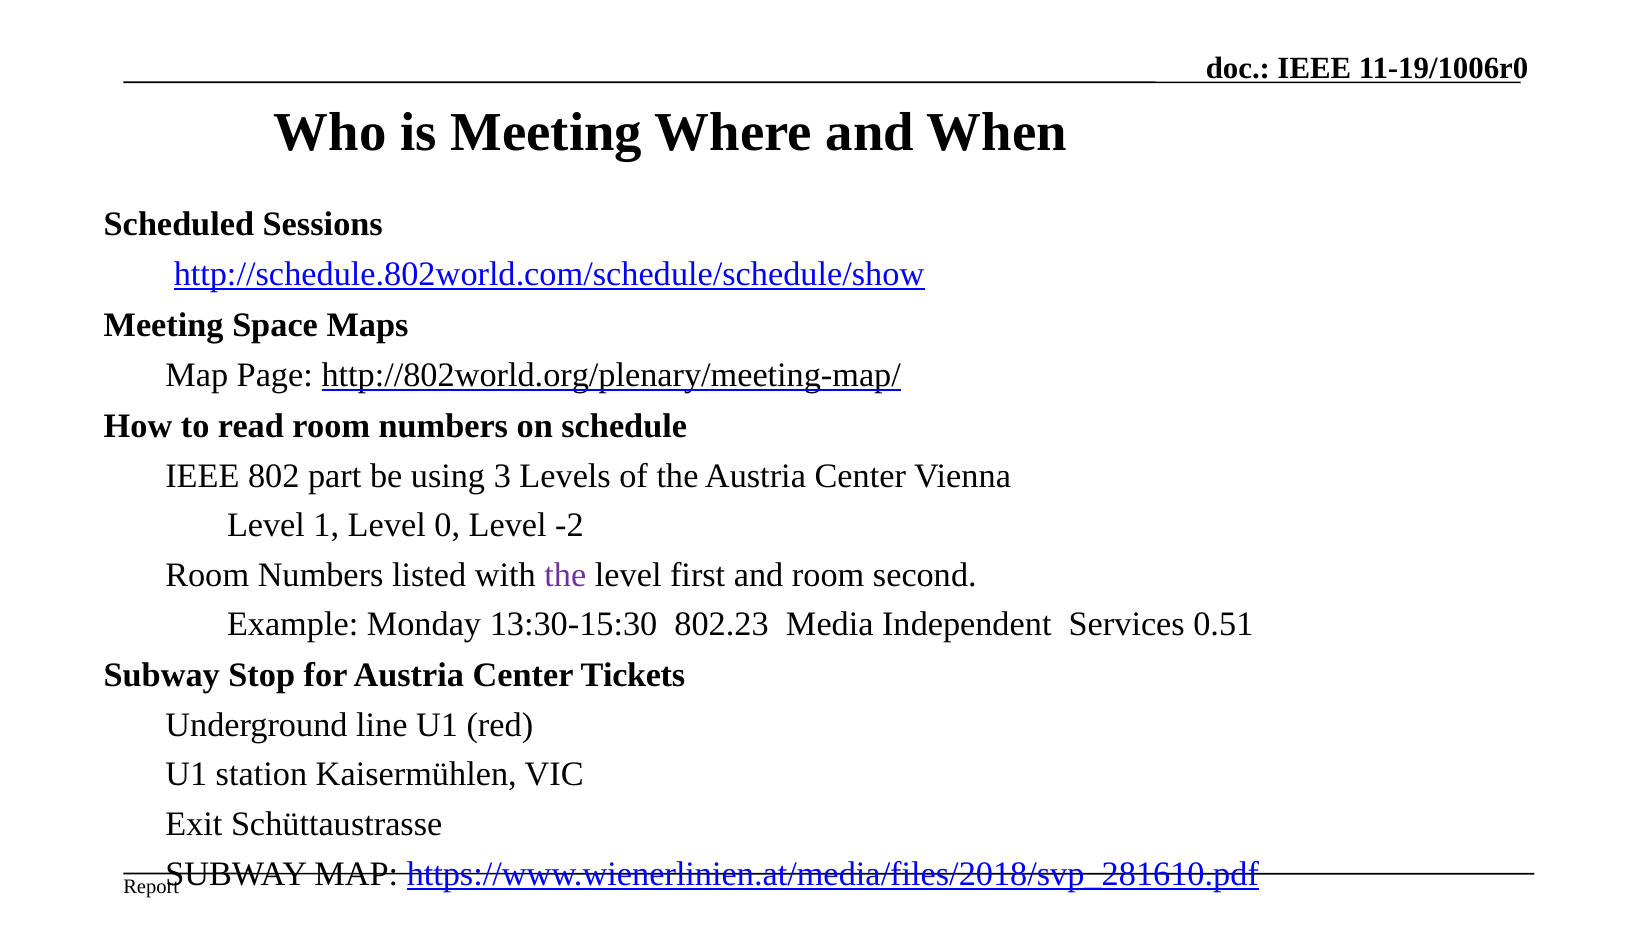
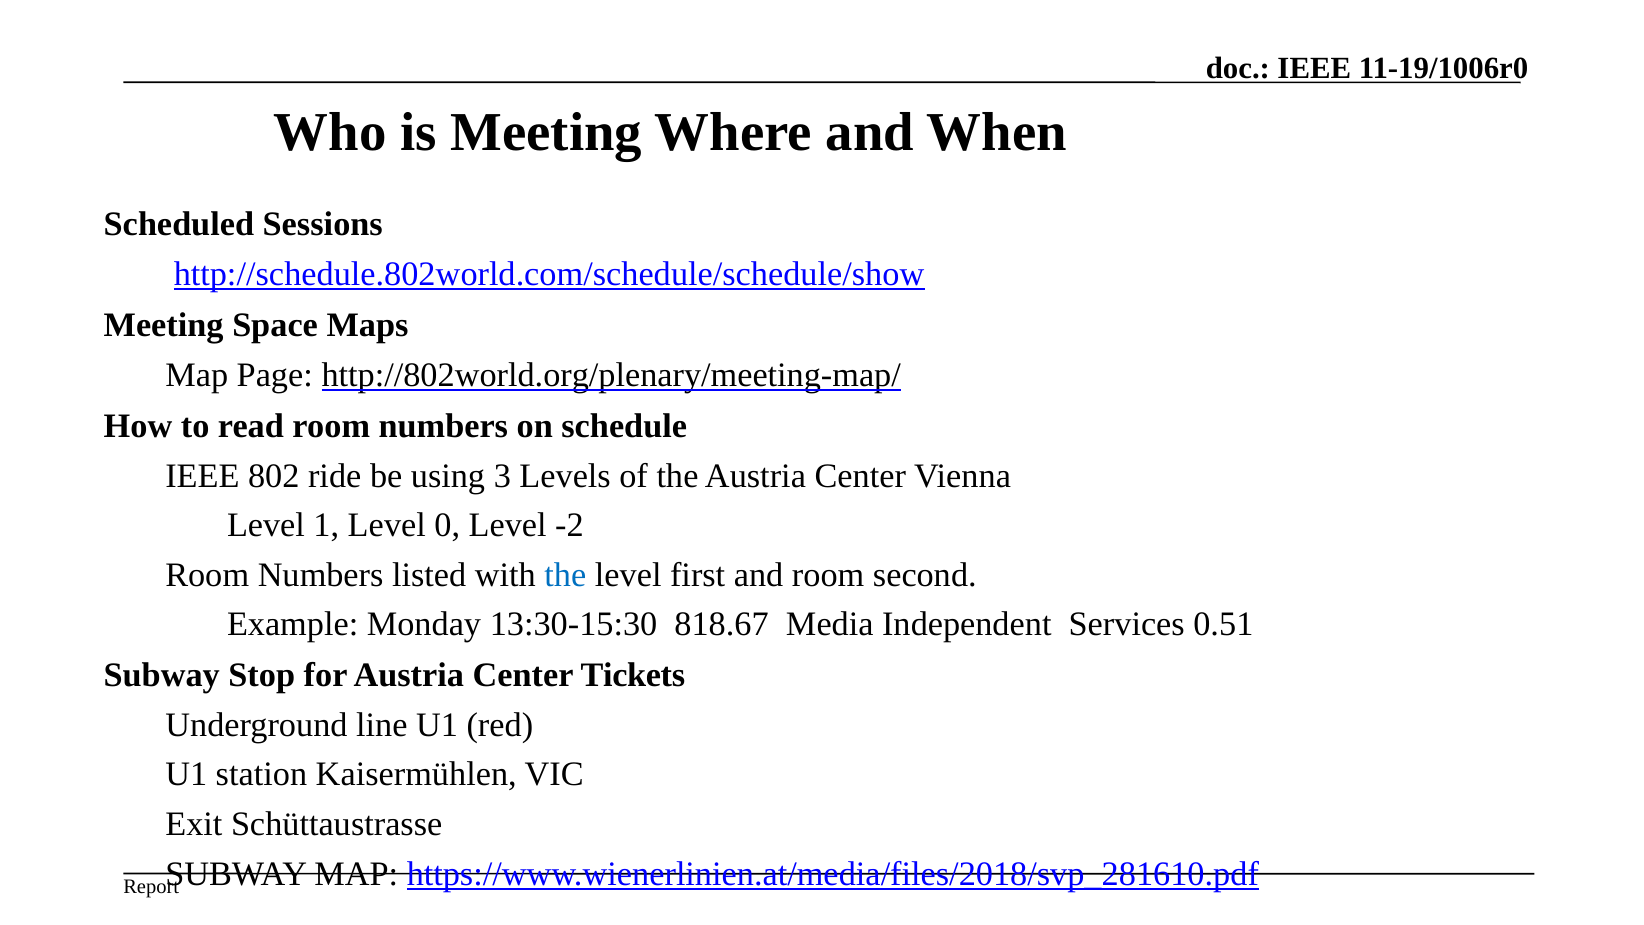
part: part -> ride
the at (565, 575) colour: purple -> blue
802.23: 802.23 -> 818.67
